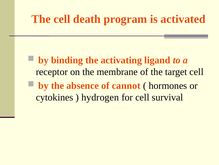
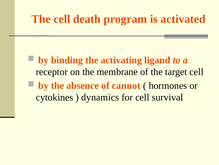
hydrogen: hydrogen -> dynamics
